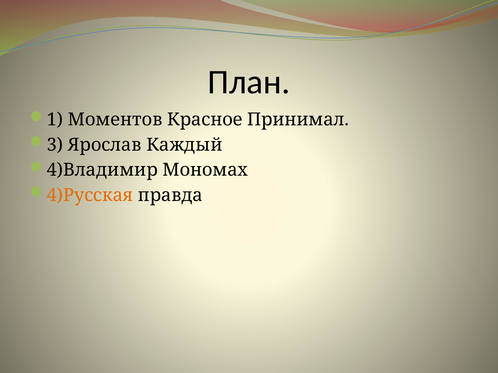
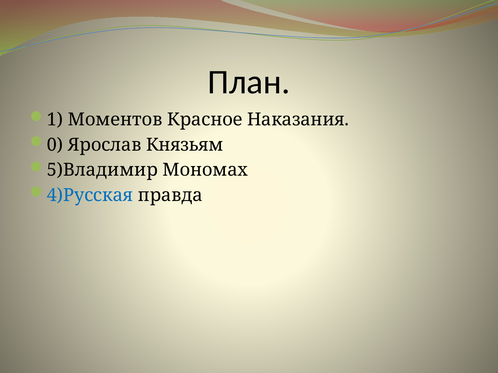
Принимал: Принимал -> Наказания
3: 3 -> 0
Каждый: Каждый -> Князьям
4)Владимир: 4)Владимир -> 5)Владимир
4)Русская colour: orange -> blue
